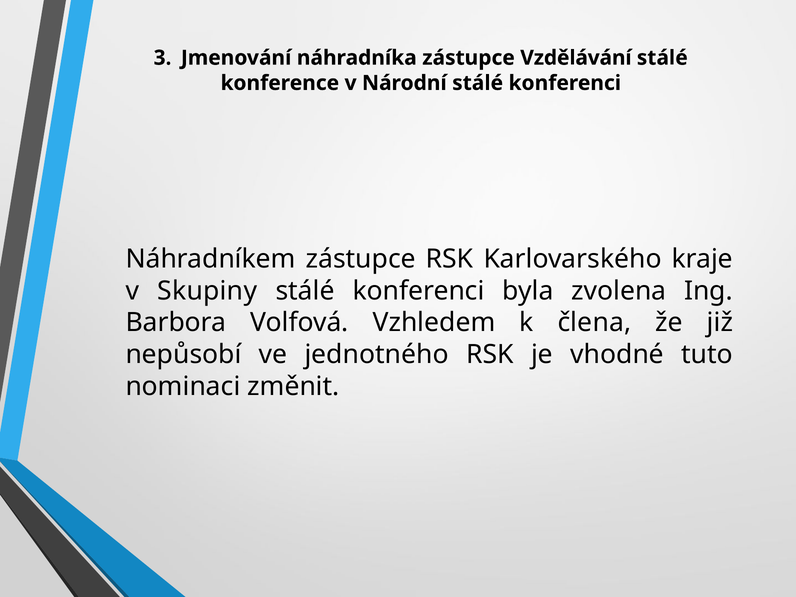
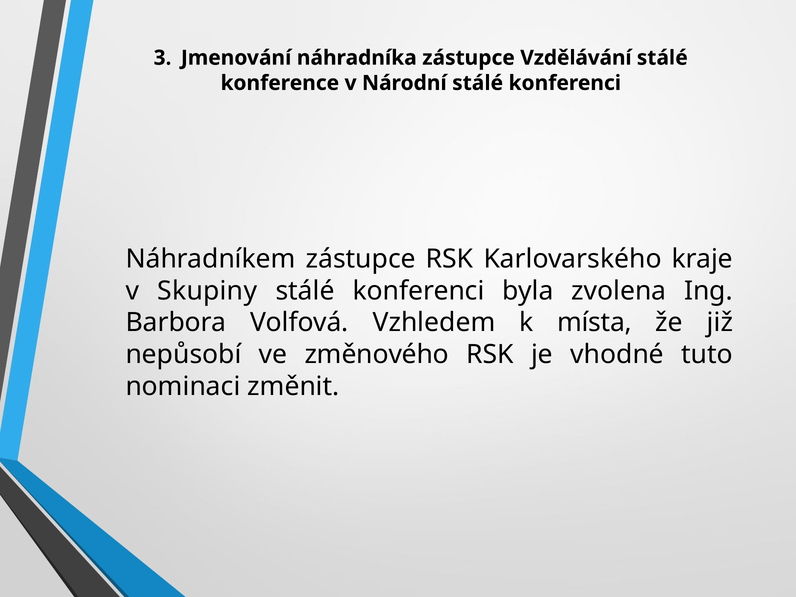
člena: člena -> místa
jednotného: jednotného -> změnového
